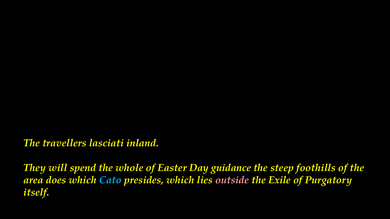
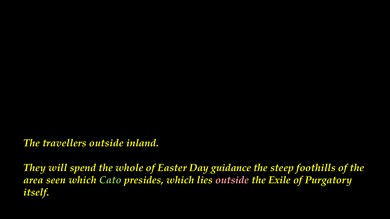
travellers lasciati: lasciati -> outside
does: does -> seen
Cato colour: light blue -> light green
